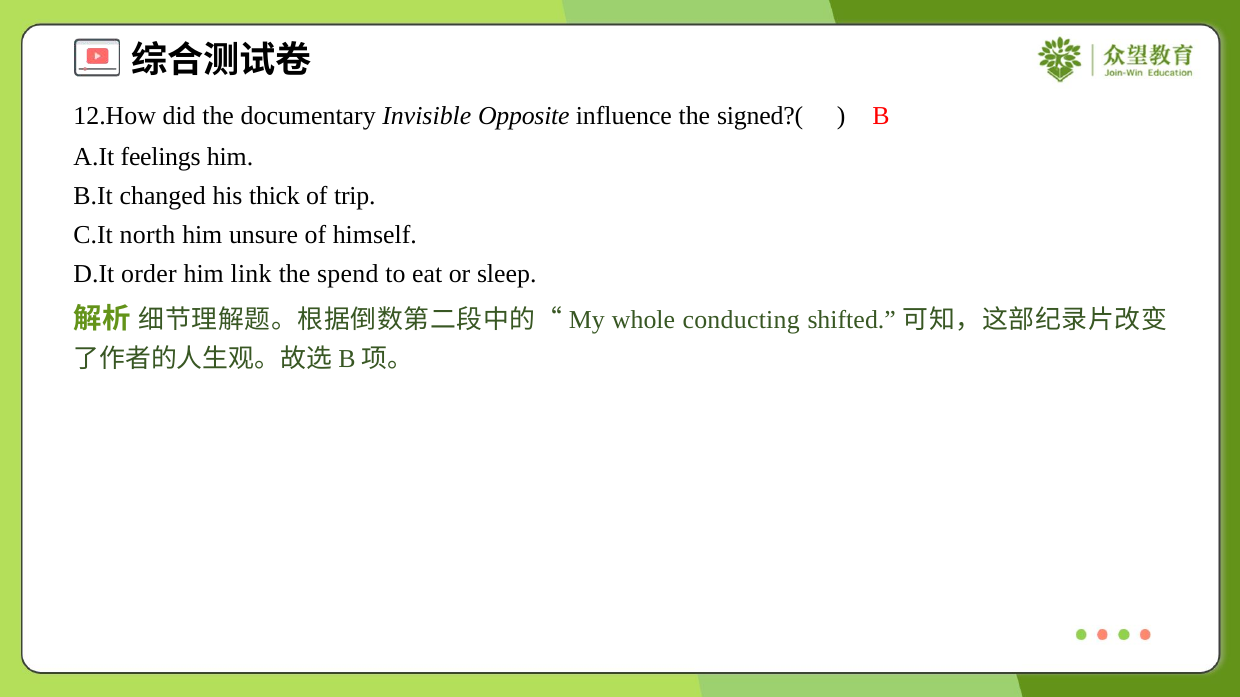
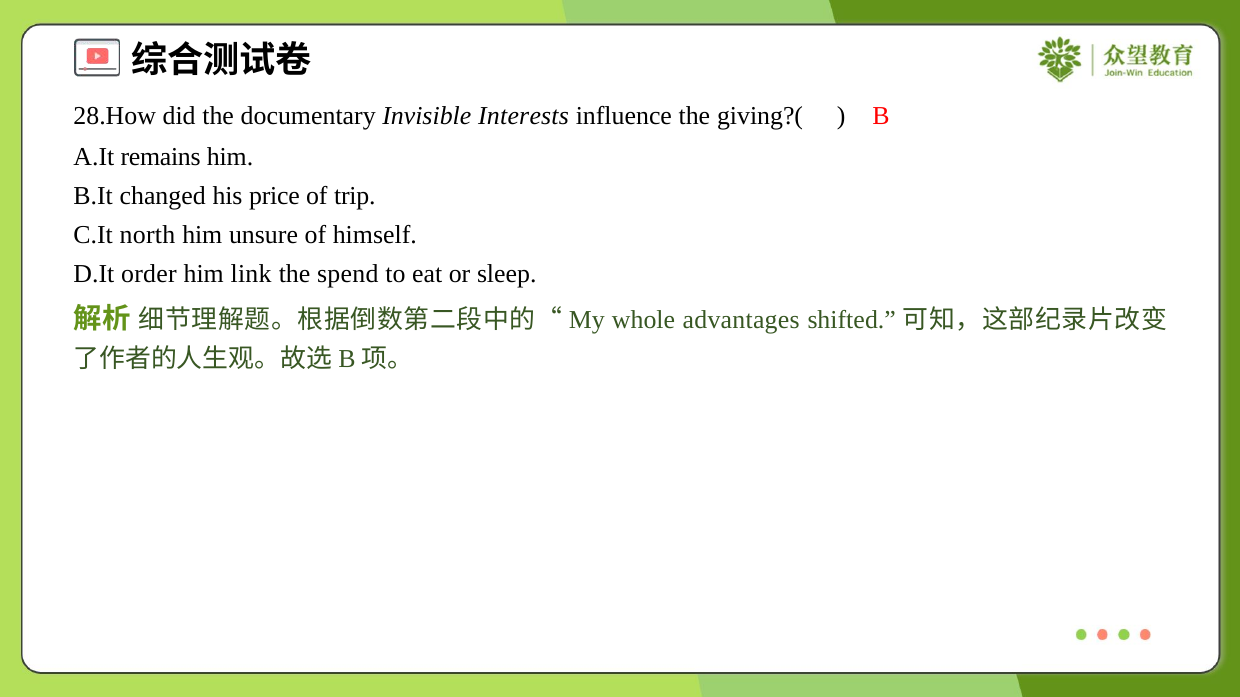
12.How: 12.How -> 28.How
Opposite: Opposite -> Interests
signed?(: signed?( -> giving?(
feelings: feelings -> remains
thick: thick -> price
conducting: conducting -> advantages
